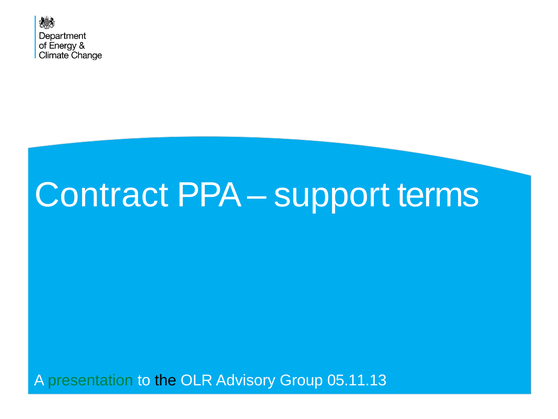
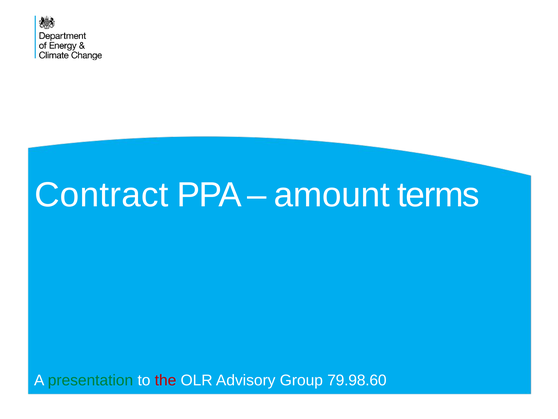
support: support -> amount
the colour: black -> red
05.11.13: 05.11.13 -> 79.98.60
